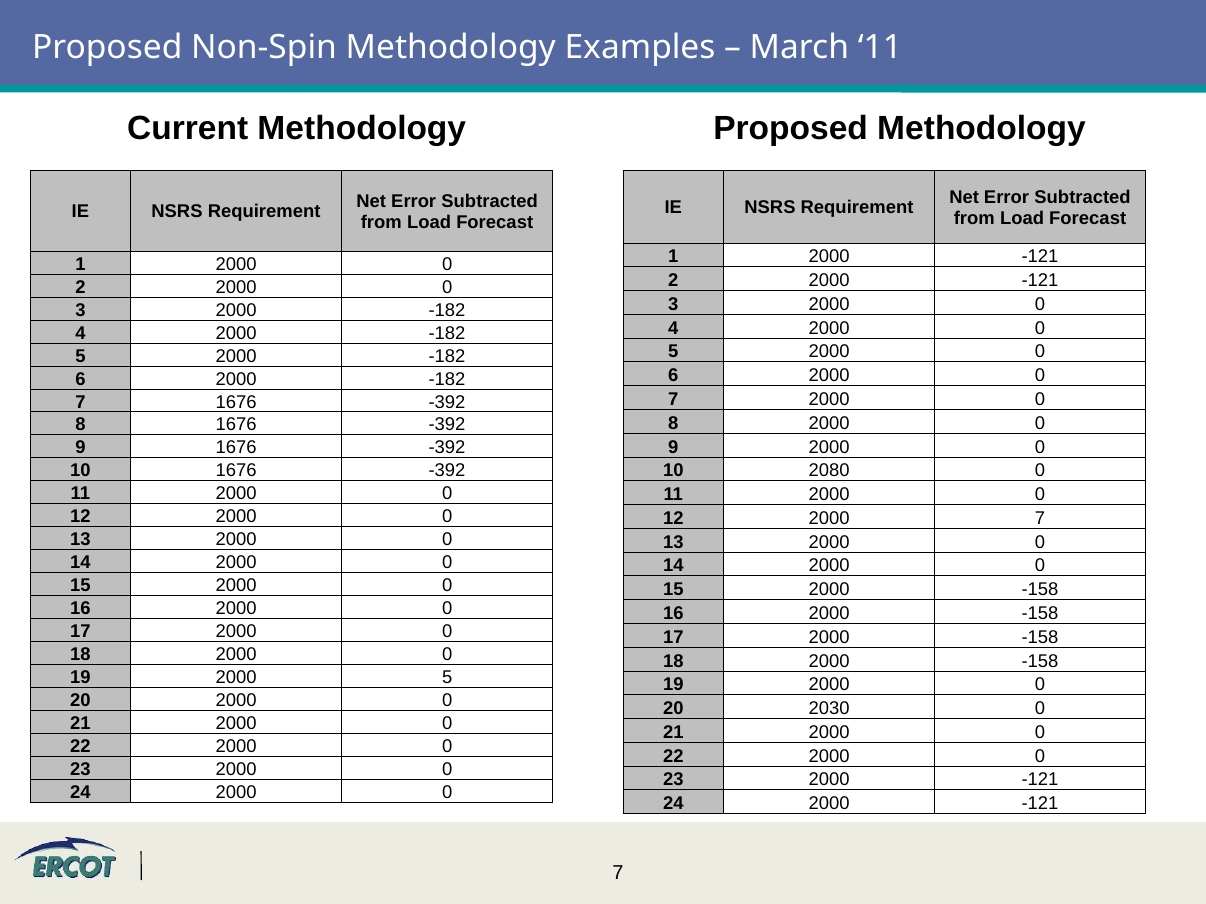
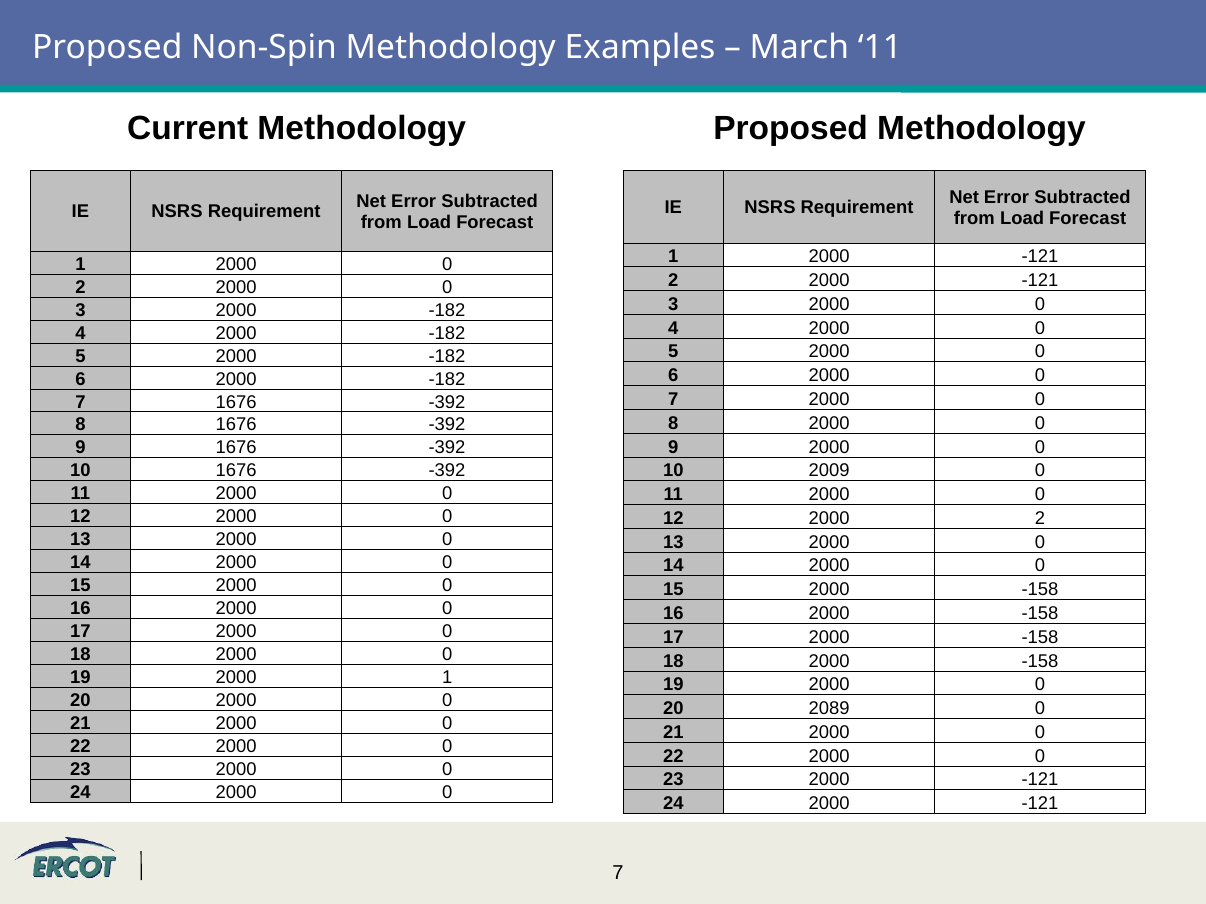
2080: 2080 -> 2009
2000 7: 7 -> 2
2000 5: 5 -> 1
2030: 2030 -> 2089
